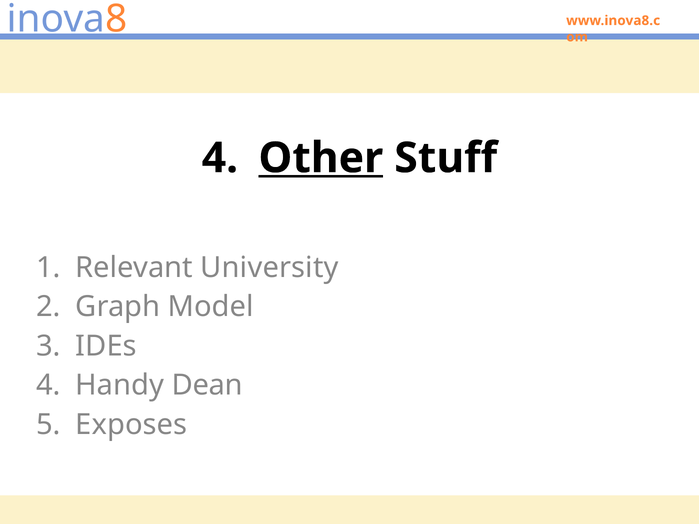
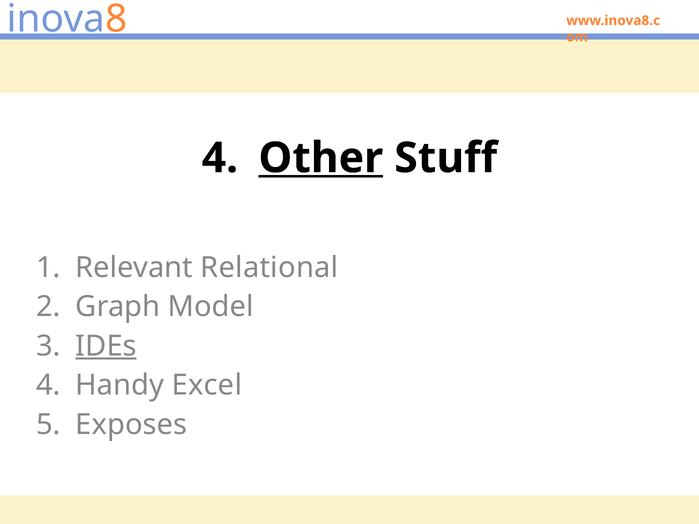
University: University -> Relational
IDEs underline: none -> present
Dean: Dean -> Excel
